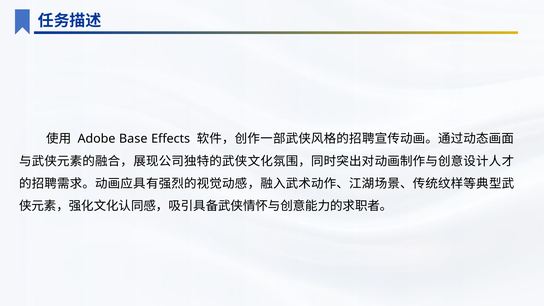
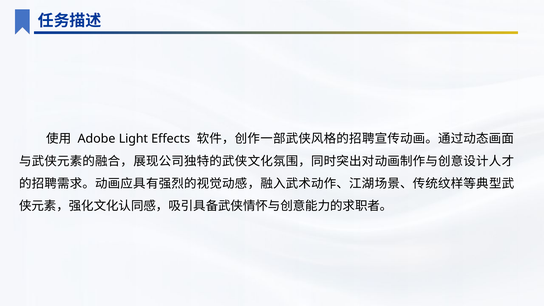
Base: Base -> Light
